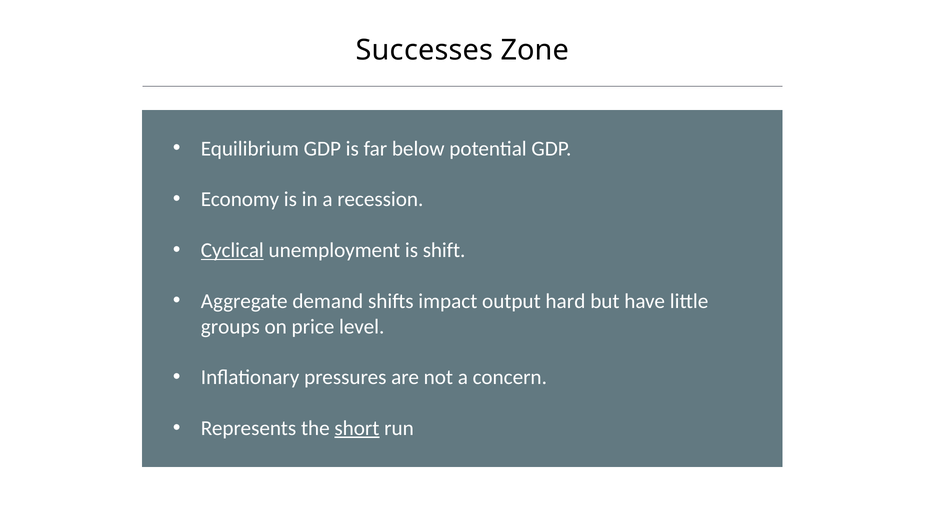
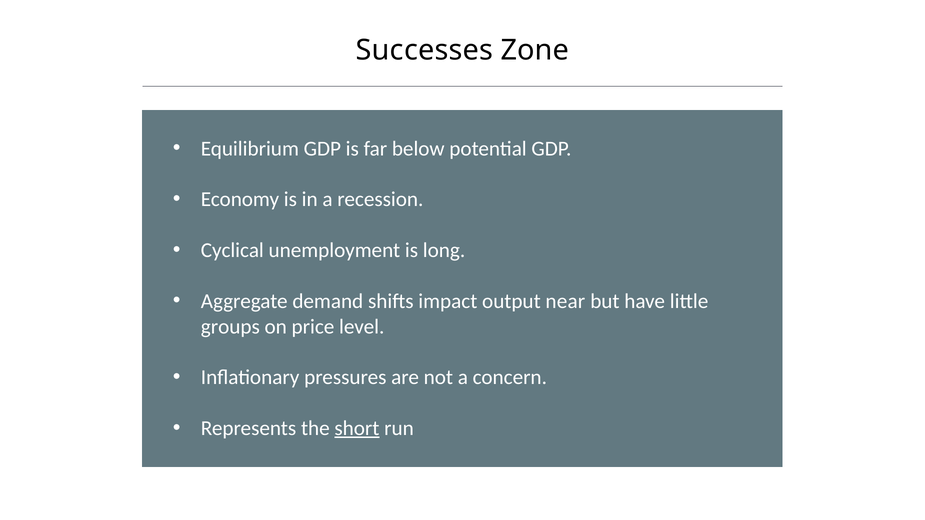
Cyclical underline: present -> none
shift: shift -> long
hard: hard -> near
